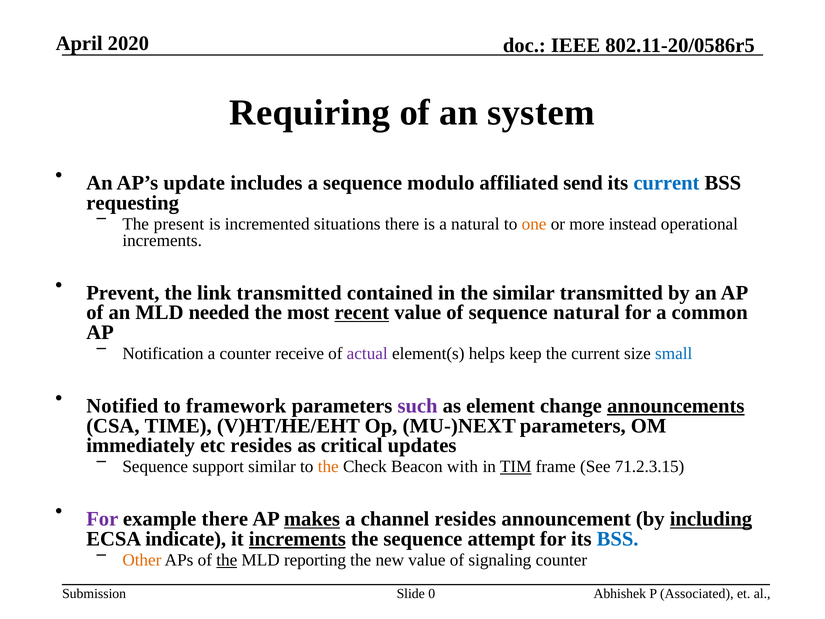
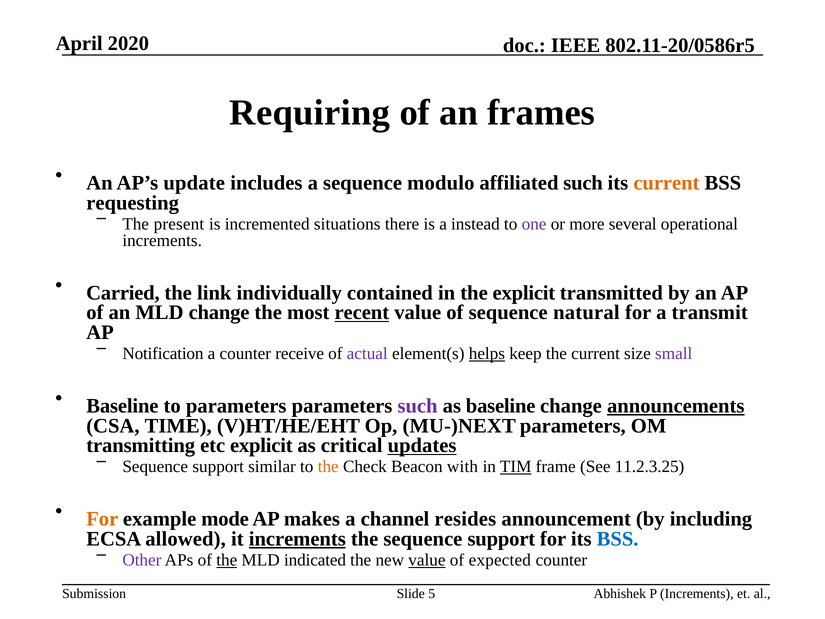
system: system -> frames
affiliated send: send -> such
current at (666, 183) colour: blue -> orange
a natural: natural -> instead
one colour: orange -> purple
instead: instead -> several
Prevent: Prevent -> Carried
link transmitted: transmitted -> individually
the similar: similar -> explicit
MLD needed: needed -> change
common: common -> transmit
helps underline: none -> present
small colour: blue -> purple
Notified at (122, 406): Notified -> Baseline
to framework: framework -> parameters
as element: element -> baseline
immediately: immediately -> transmitting
etc resides: resides -> explicit
updates underline: none -> present
71.2.3.15: 71.2.3.15 -> 11.2.3.25
For at (102, 519) colour: purple -> orange
example there: there -> mode
makes underline: present -> none
including underline: present -> none
indicate: indicate -> allowed
the sequence attempt: attempt -> support
Other colour: orange -> purple
reporting: reporting -> indicated
value at (427, 560) underline: none -> present
signaling: signaling -> expected
0: 0 -> 5
P Associated: Associated -> Increments
